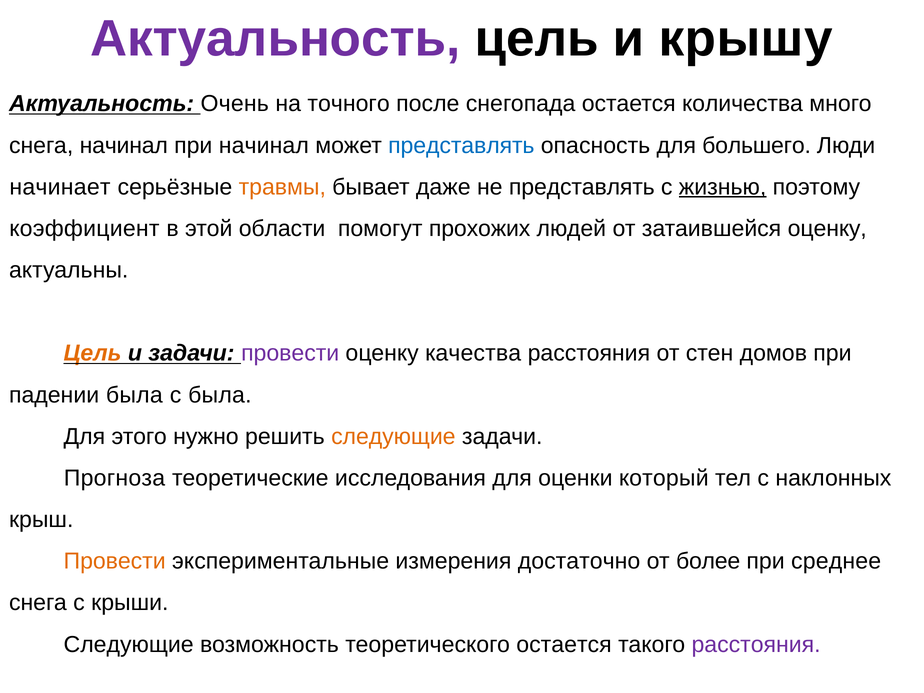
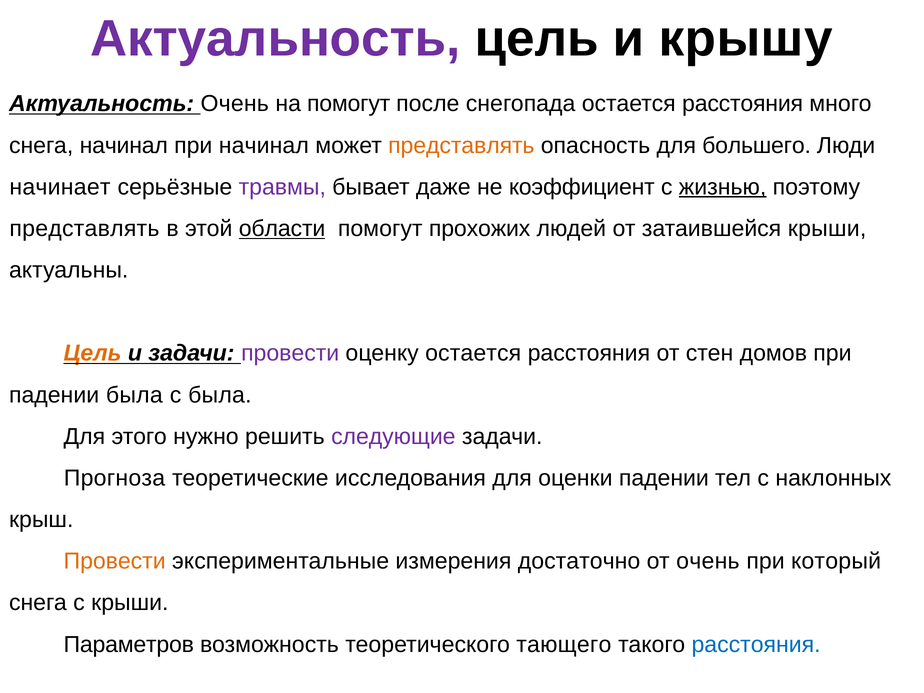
на точного: точного -> помогут
снегопада остается количества: количества -> расстояния
представлять at (461, 145) colour: blue -> orange
травмы colour: orange -> purple
не представлять: представлять -> коэффициент
коэффициент at (84, 229): коэффициент -> представлять
области underline: none -> present
затаившейся оценку: оценку -> крыши
оценку качества: качества -> остается
следующие at (393, 436) colour: orange -> purple
оценки который: который -> падении
от более: более -> очень
среднее: среднее -> который
Следующие at (129, 644): Следующие -> Параметров
теоретического остается: остается -> тающего
расстояния at (756, 644) colour: purple -> blue
